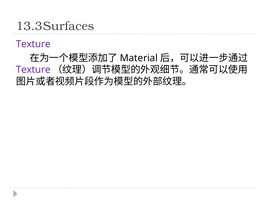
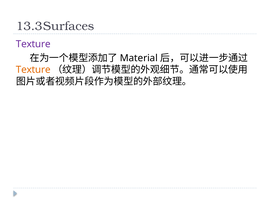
Texture at (33, 70) colour: purple -> orange
